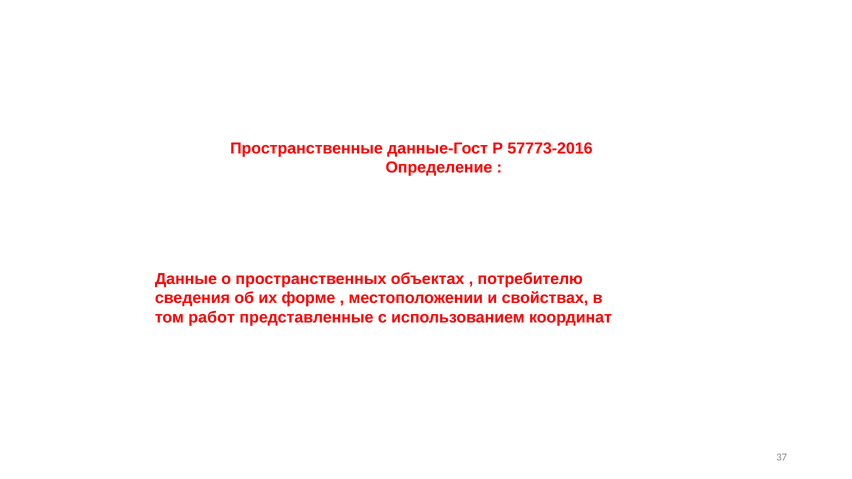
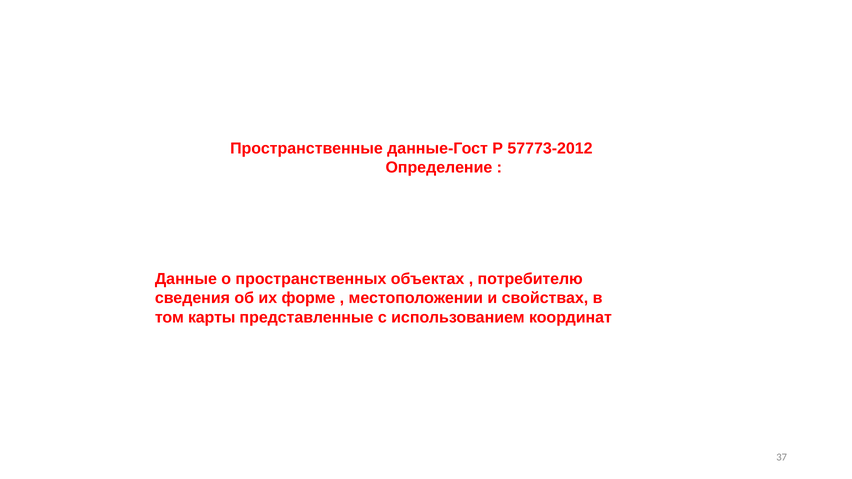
57773-2016: 57773-2016 -> 57773-2012
работ: работ -> карты
